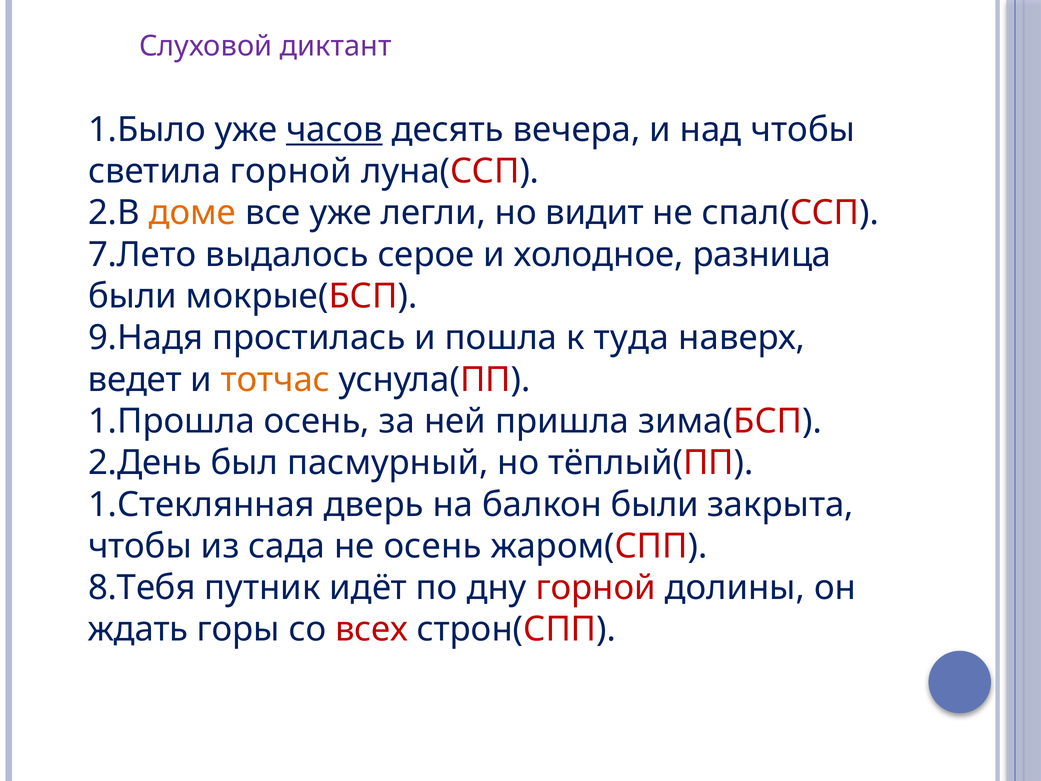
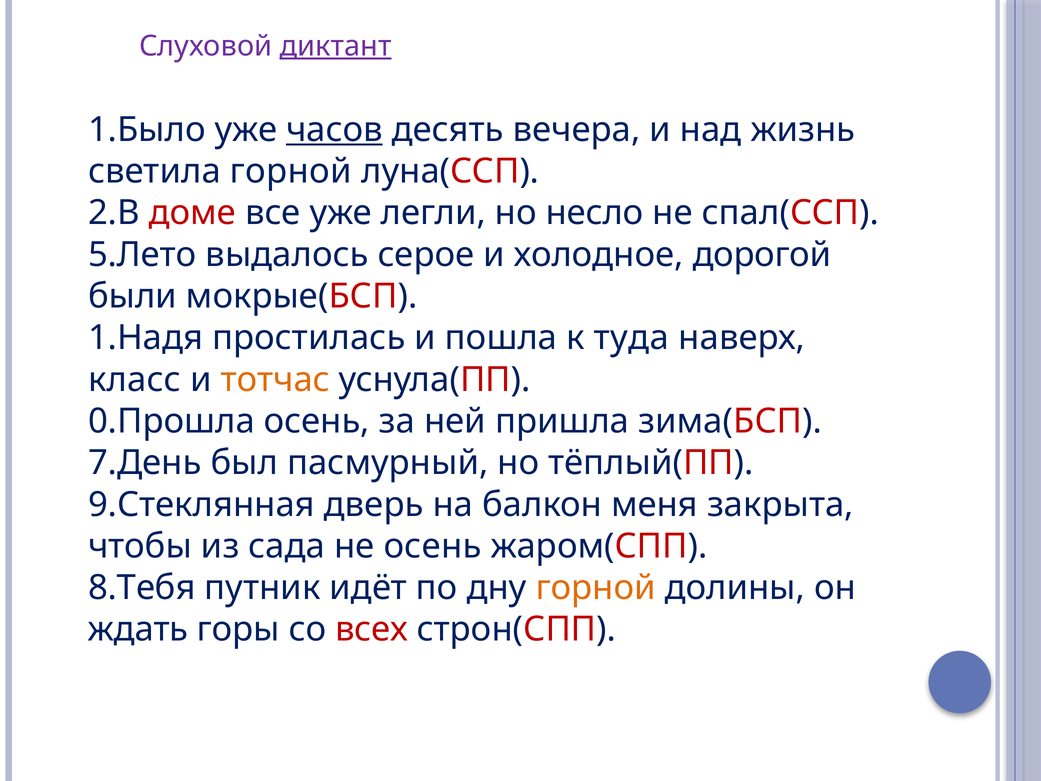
диктант underline: none -> present
над чтобы: чтобы -> жизнь
доме colour: orange -> red
видит: видит -> несло
7.Лето: 7.Лето -> 5.Лето
разница: разница -> дорогой
9.Надя: 9.Надя -> 1.Надя
ведет: ведет -> класс
1.Прошла: 1.Прошла -> 0.Прошла
2.День: 2.День -> 7.День
1.Стеклянная: 1.Стеклянная -> 9.Стеклянная
балкон были: были -> меня
горной at (596, 588) colour: red -> orange
